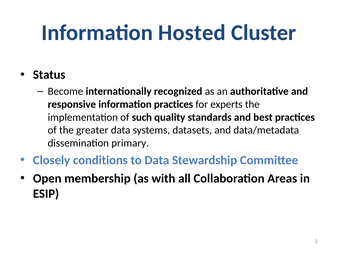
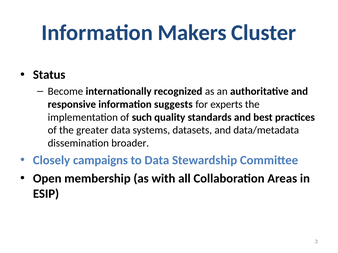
Hosted: Hosted -> Makers
information practices: practices -> suggests
primary: primary -> broader
conditions: conditions -> campaigns
